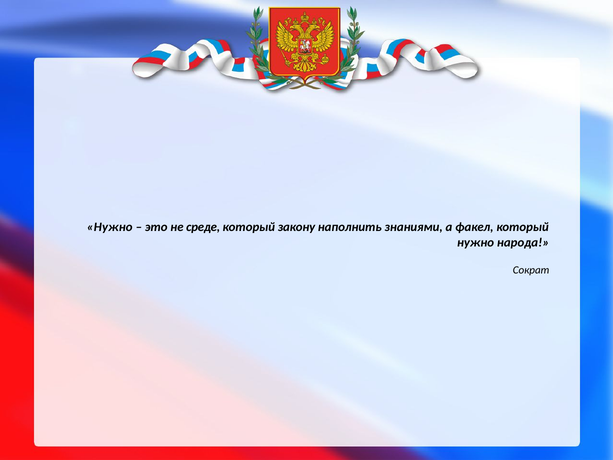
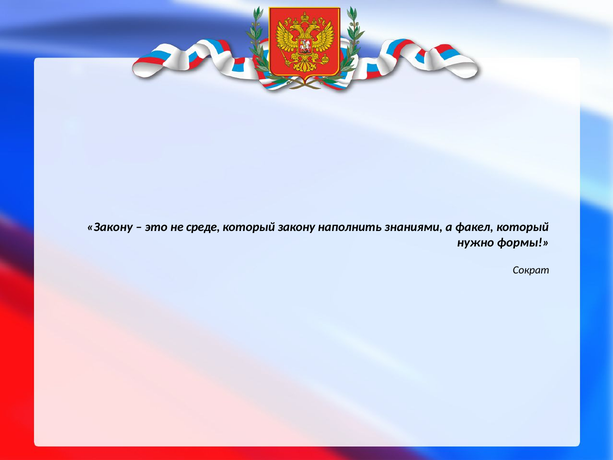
Нужно at (110, 227): Нужно -> Закону
народа: народа -> формы
